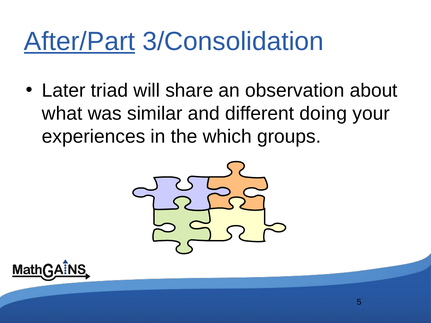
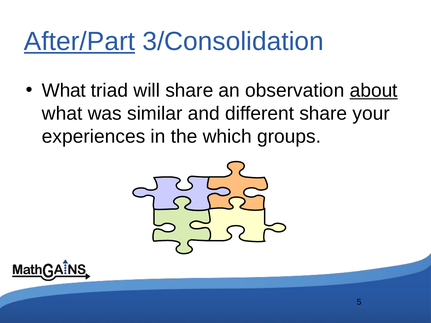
Later at (64, 91): Later -> What
about underline: none -> present
different doing: doing -> share
